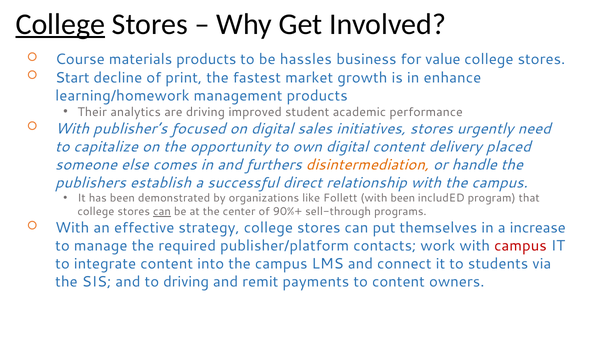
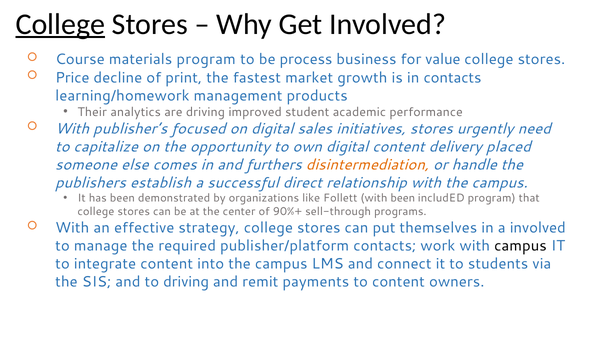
materials products: products -> program
hassles: hassles -> process
Start: Start -> Price
in enhance: enhance -> contacts
can at (162, 212) underline: present -> none
a increase: increase -> involved
campus at (520, 246) colour: red -> black
